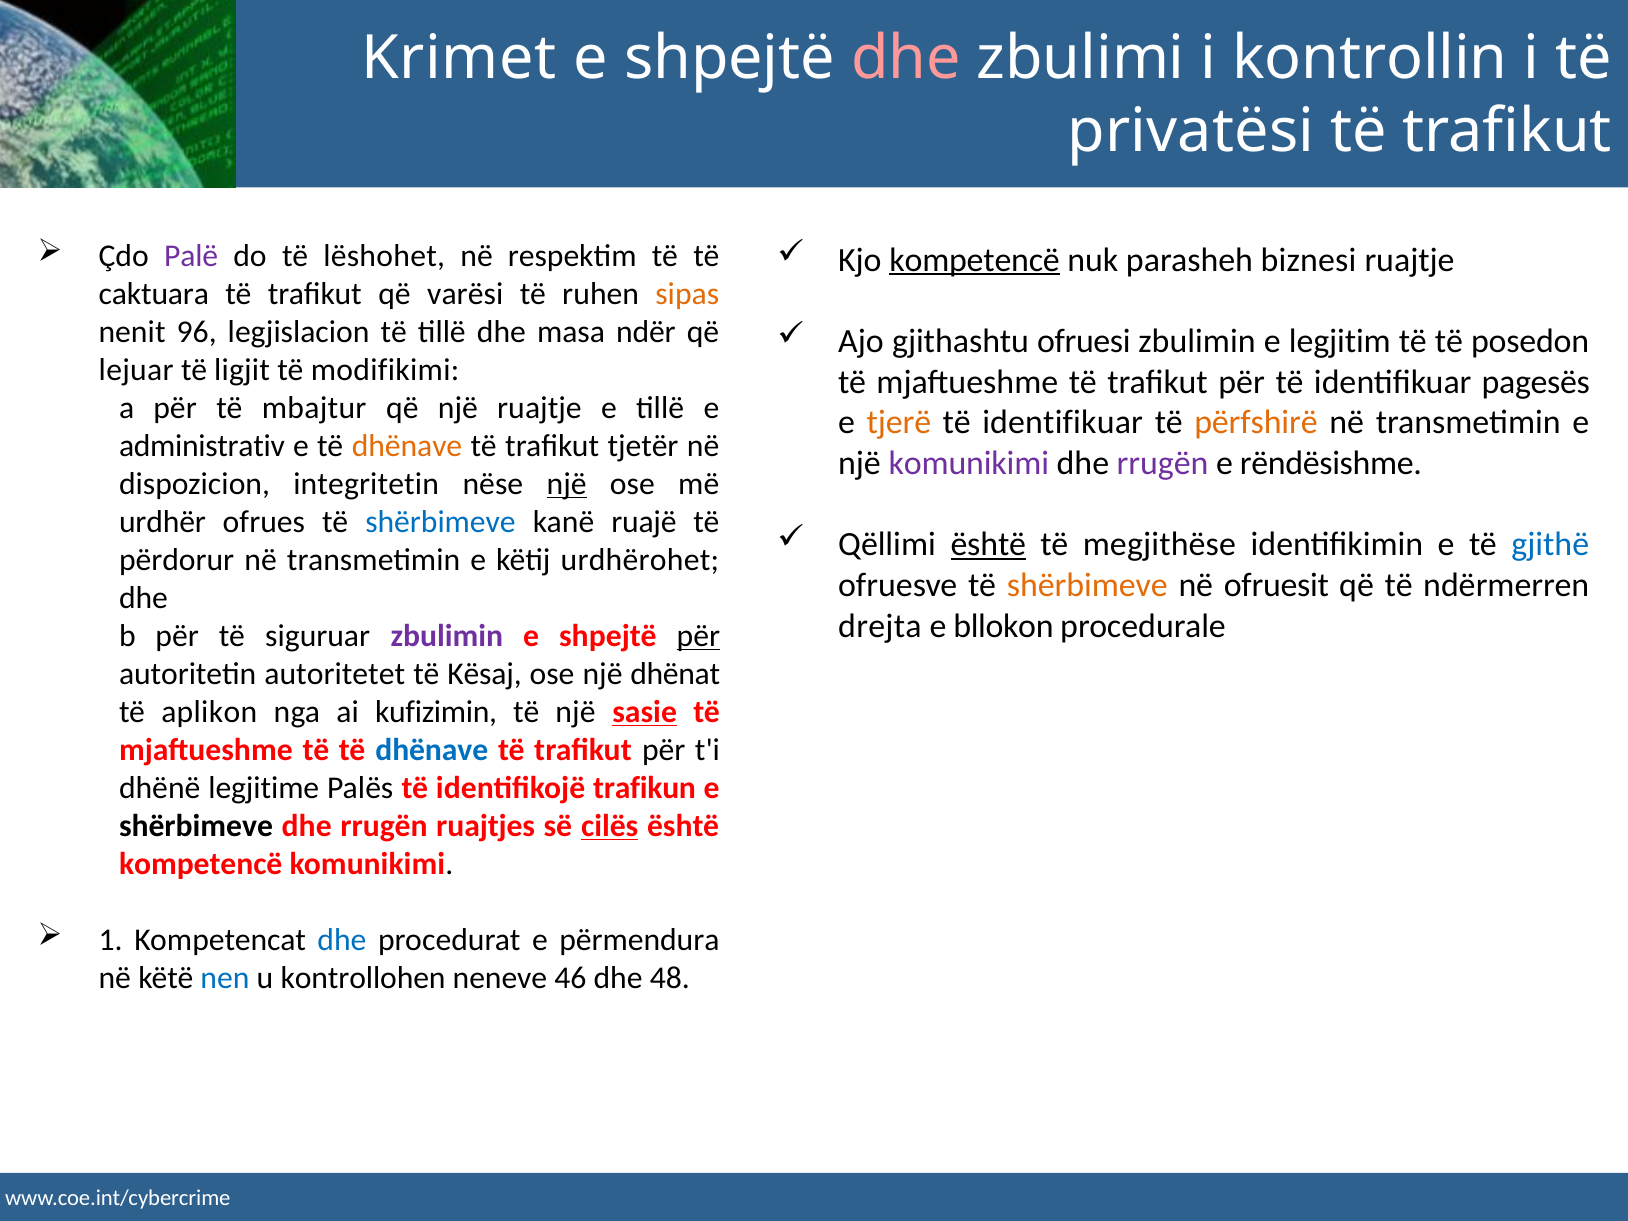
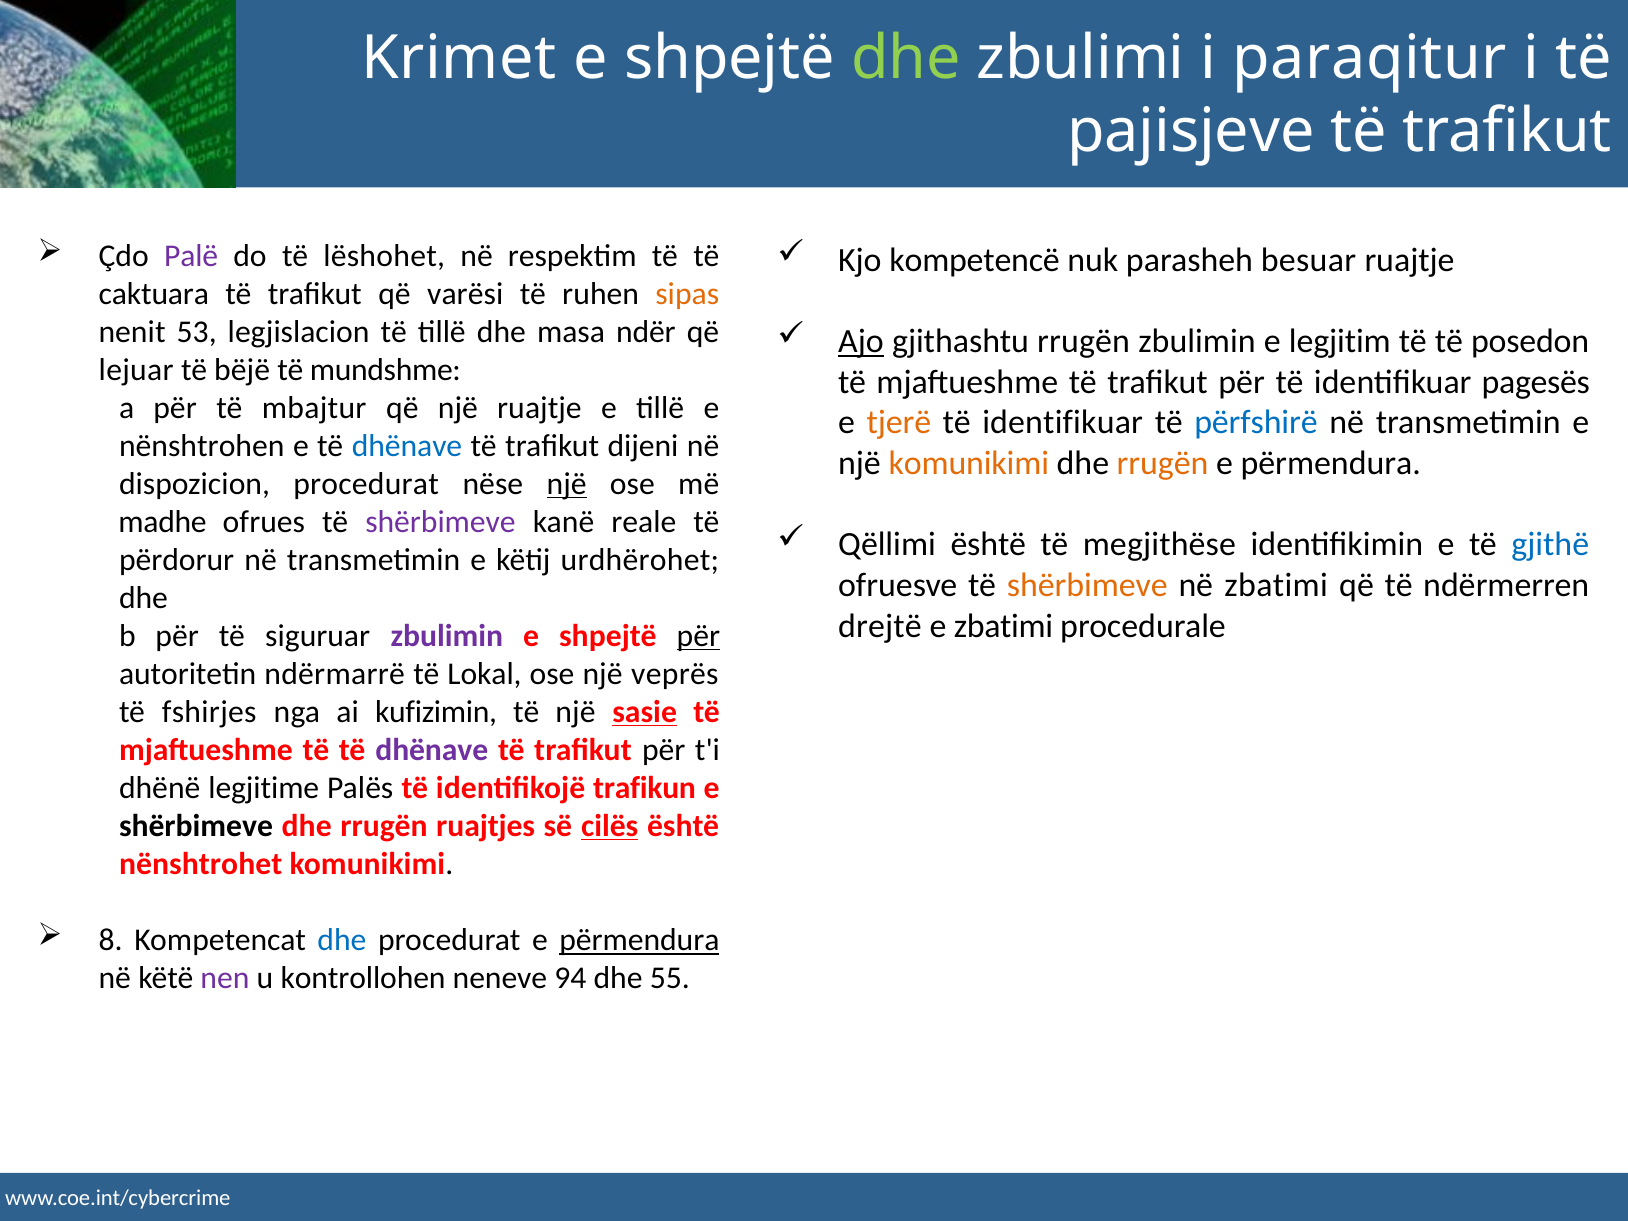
dhe at (906, 58) colour: pink -> light green
kontrollin: kontrollin -> paraqitur
privatësi: privatësi -> pajisjeve
kompetencë at (975, 260) underline: present -> none
biznesi: biznesi -> besuar
96: 96 -> 53
Ajo underline: none -> present
gjithashtu ofruesi: ofruesi -> rrugën
ligjit: ligjit -> bëjë
modifikimi: modifikimi -> mundshme
përfshirë colour: orange -> blue
administrativ: administrativ -> nënshtrohen
dhënave at (407, 446) colour: orange -> blue
tjetër: tjetër -> dijeni
komunikimi at (969, 463) colour: purple -> orange
rrugën at (1163, 463) colour: purple -> orange
rëndësishme at (1331, 463): rëndësishme -> përmendura
dispozicion integritetin: integritetin -> procedurat
urdhër: urdhër -> madhe
shërbimeve at (440, 522) colour: blue -> purple
ruajë: ruajë -> reale
është at (988, 545) underline: present -> none
në ofruesit: ofruesit -> zbatimi
drejta: drejta -> drejtë
e bllokon: bllokon -> zbatimi
autoritetet: autoritetet -> ndërmarrë
Kësaj: Kësaj -> Lokal
dhënat: dhënat -> veprës
aplikon: aplikon -> fshirjes
dhënave at (432, 750) colour: blue -> purple
kompetencë at (201, 864): kompetencë -> nënshtrohet
1: 1 -> 8
përmendura at (639, 940) underline: none -> present
nen colour: blue -> purple
46: 46 -> 94
48: 48 -> 55
